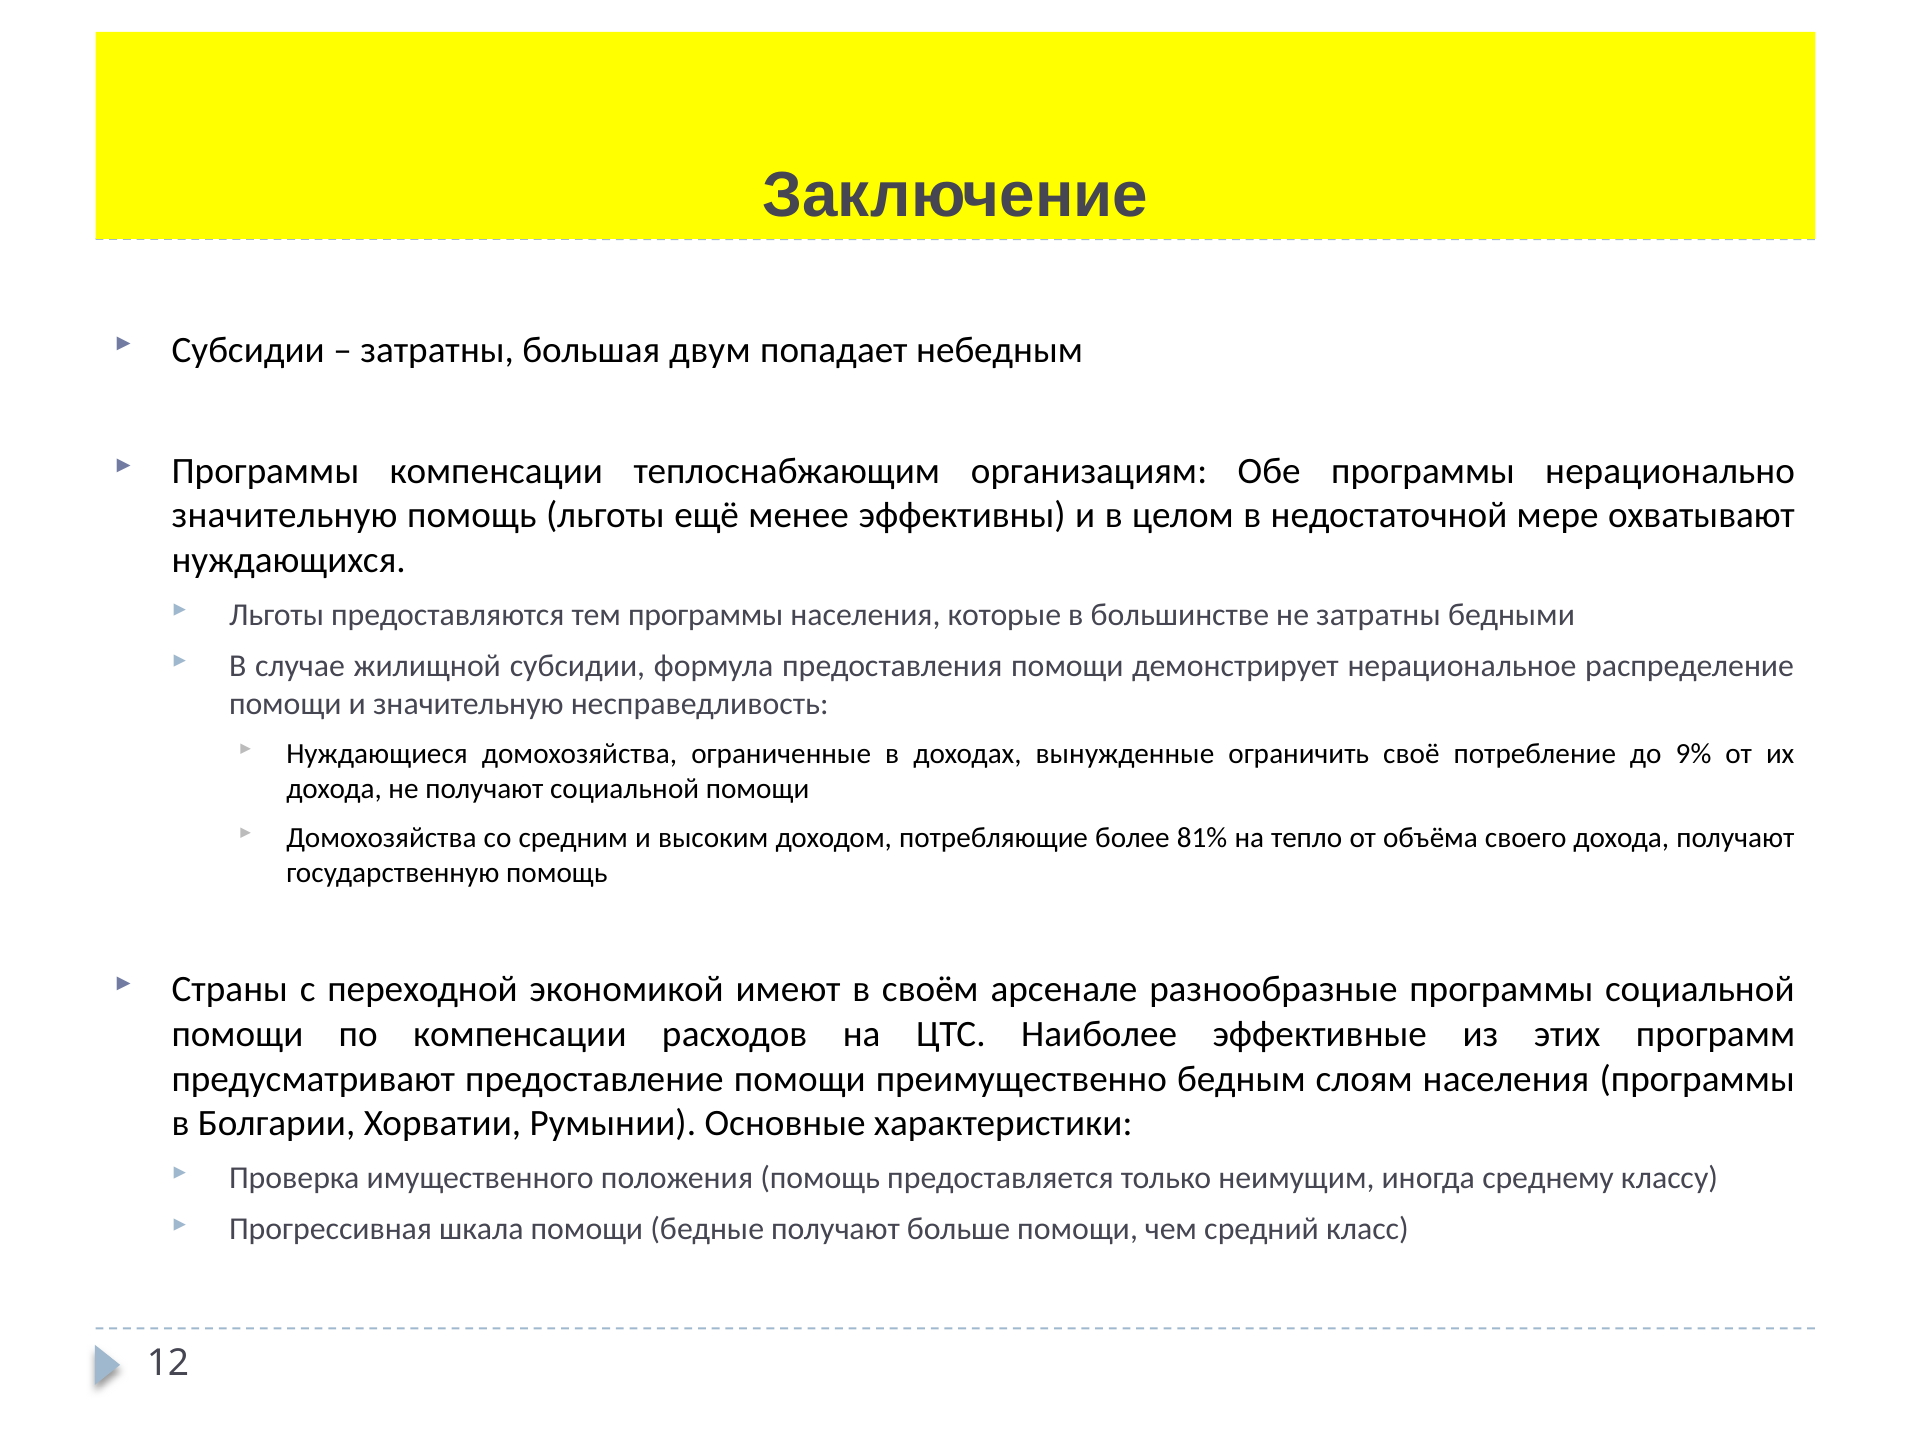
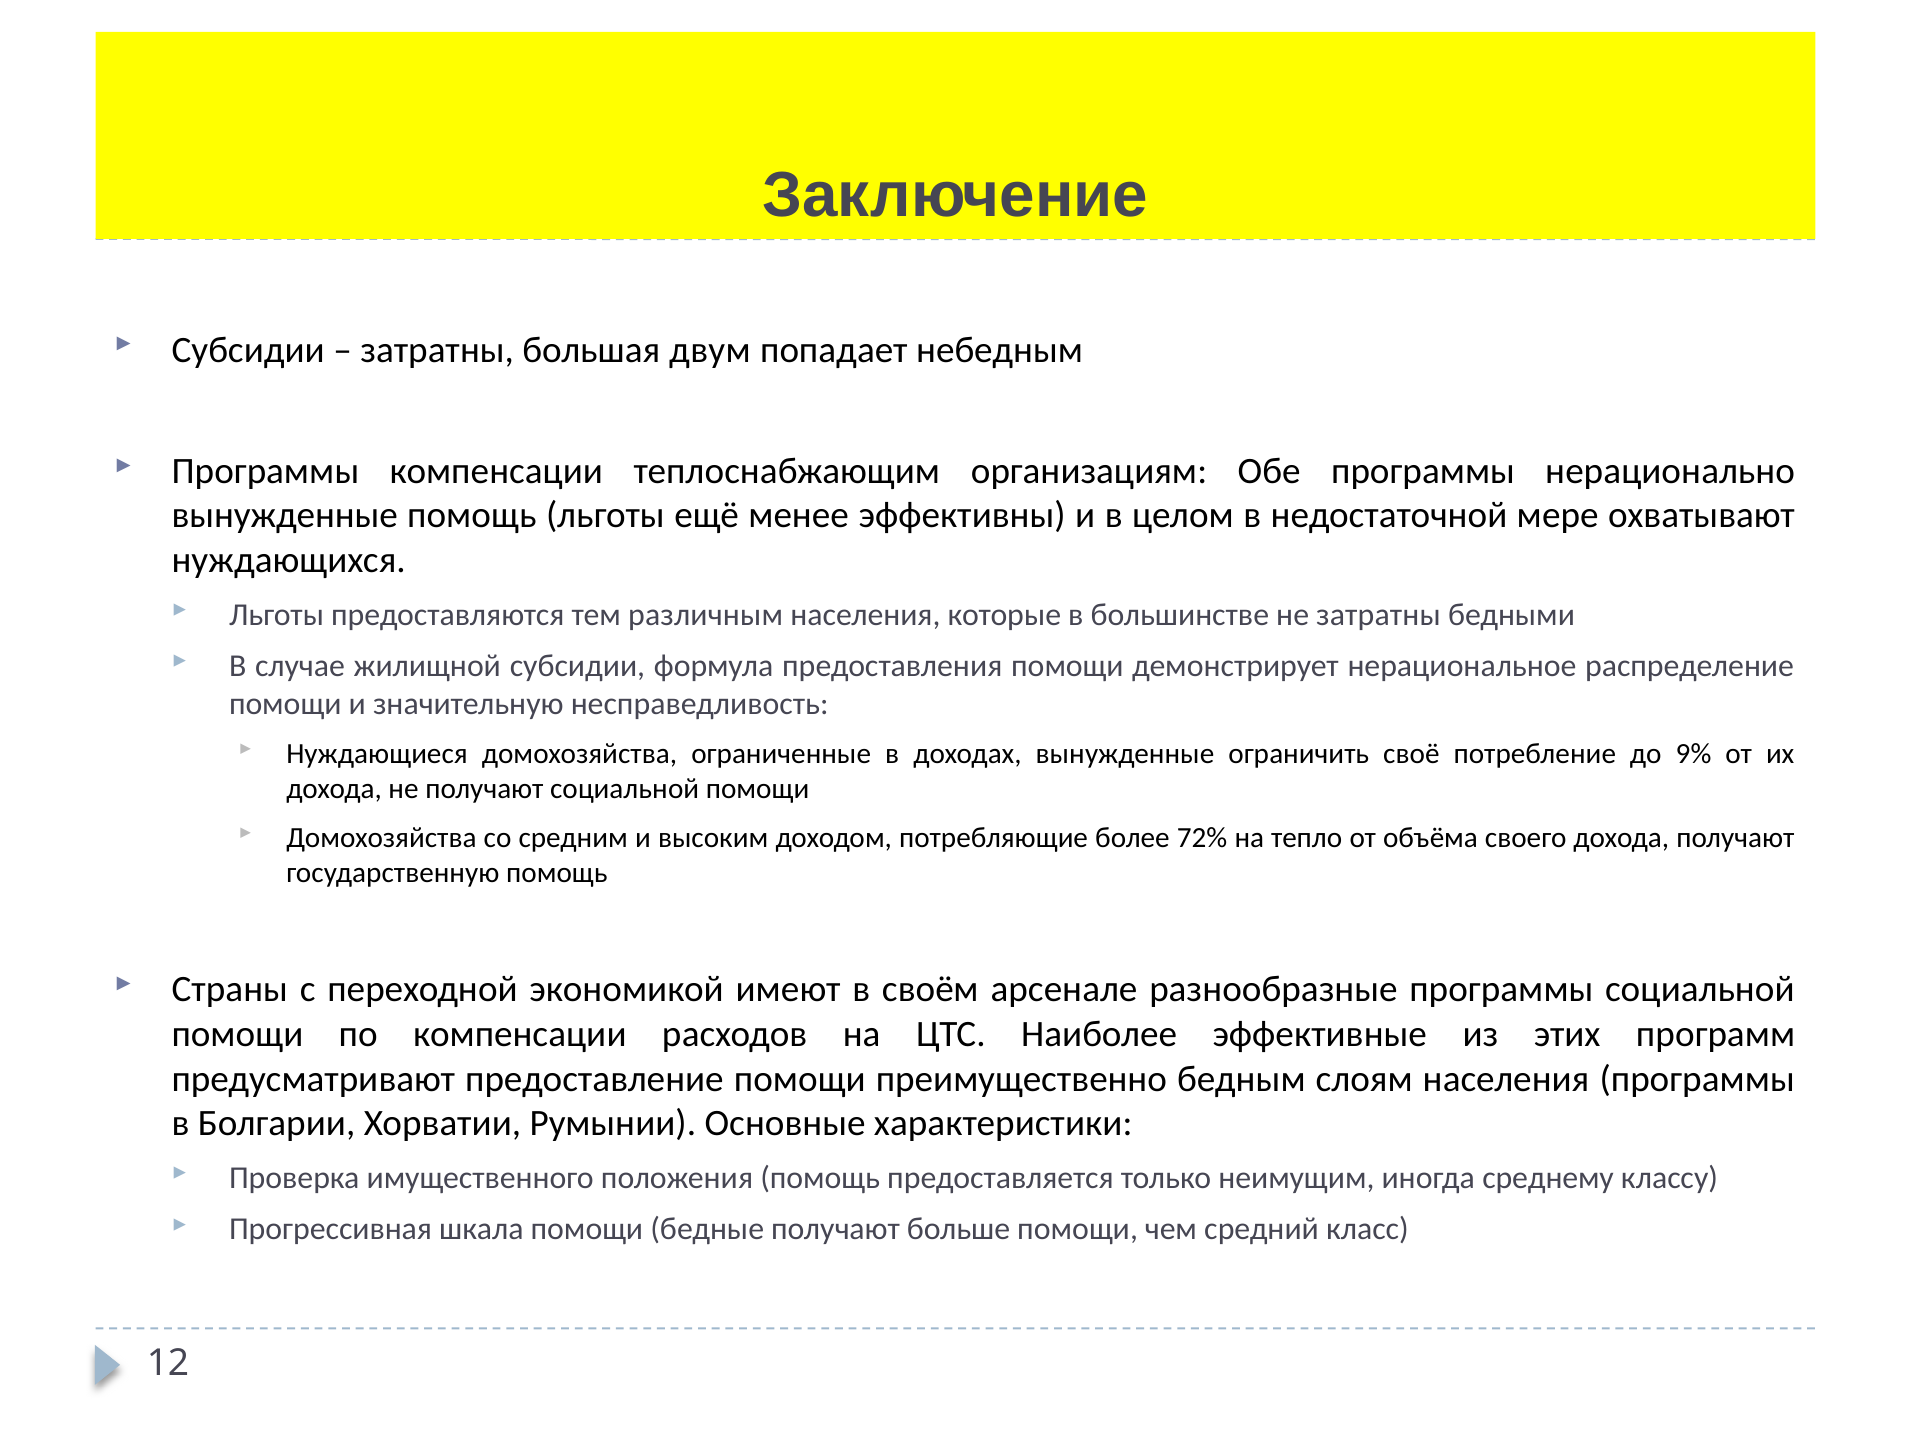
значительную at (285, 515): значительную -> вынужденные
тем программы: программы -> различным
81%: 81% -> 72%
